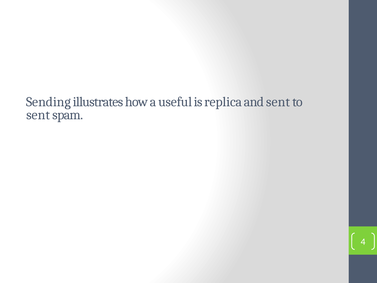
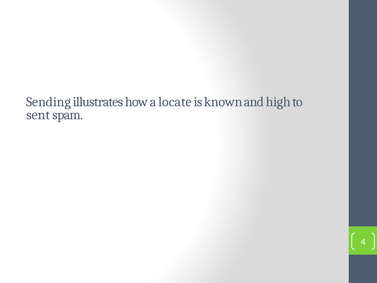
useful: useful -> locate
replica: replica -> known
and sent: sent -> high
